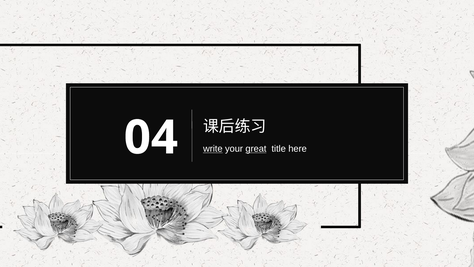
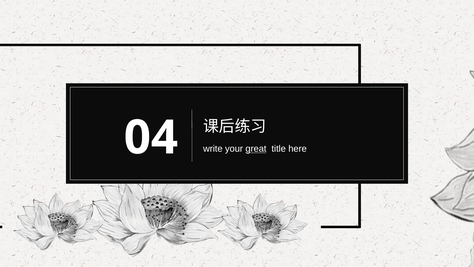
write underline: present -> none
